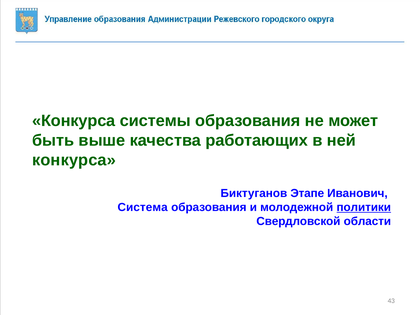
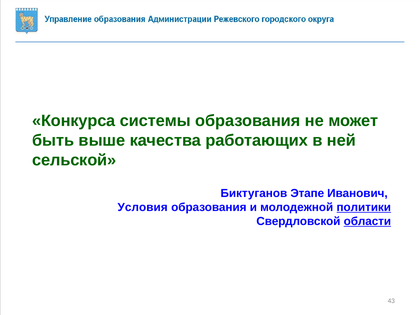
конкурса at (74, 160): конкурса -> сельской
Система: Система -> Условия
области underline: none -> present
